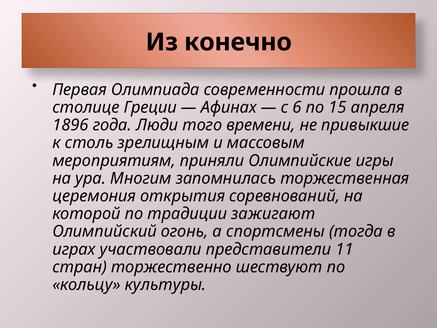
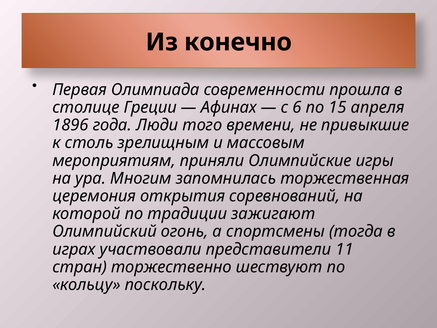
культуры: культуры -> поскольку
